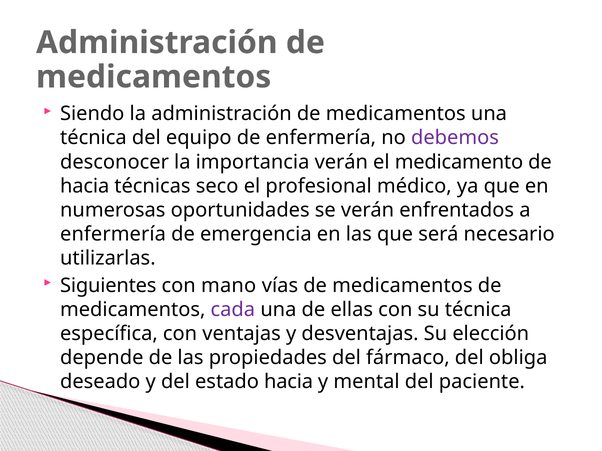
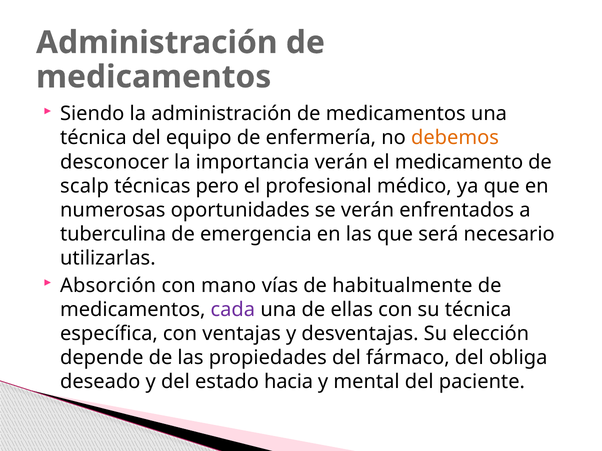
debemos colour: purple -> orange
hacia at (85, 186): hacia -> scalp
seco: seco -> pero
enfermería at (113, 234): enfermería -> tuberculina
Siguientes: Siguientes -> Absorción
vías de medicamentos: medicamentos -> habitualmente
